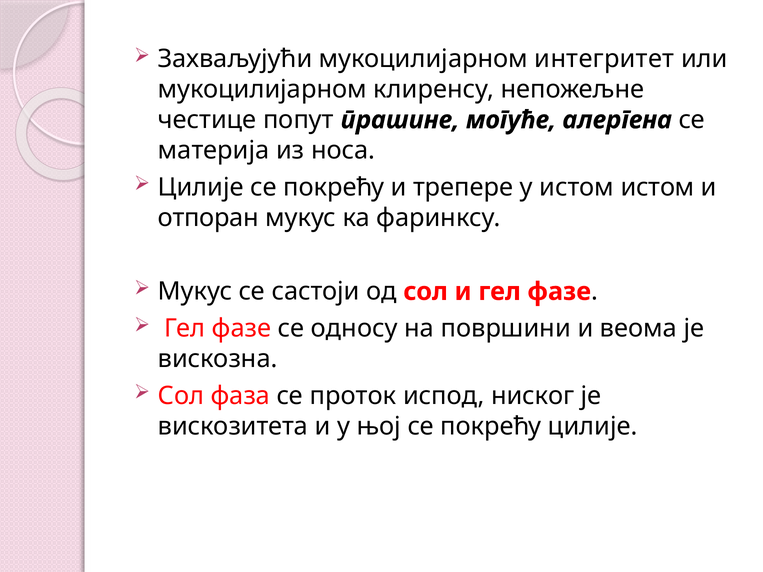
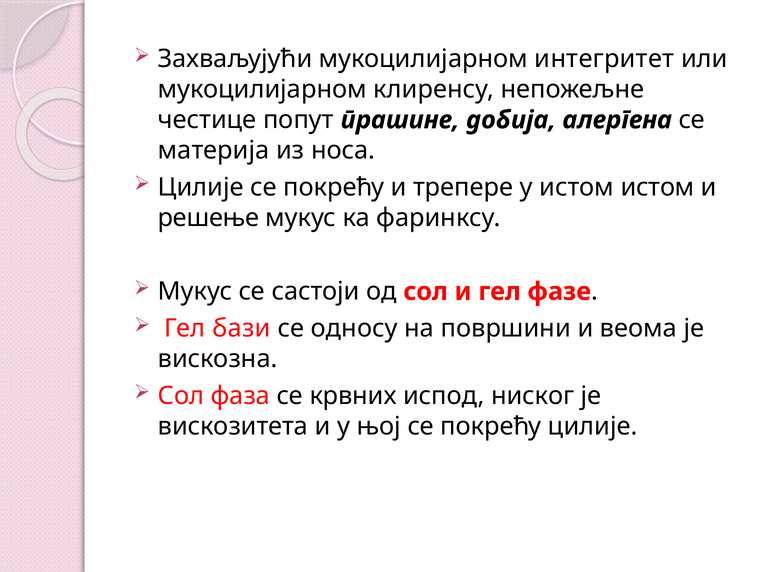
могуће: могуће -> добија
отпоран: отпоран -> решење
фазе at (242, 329): фазе -> бази
проток: проток -> крвних
